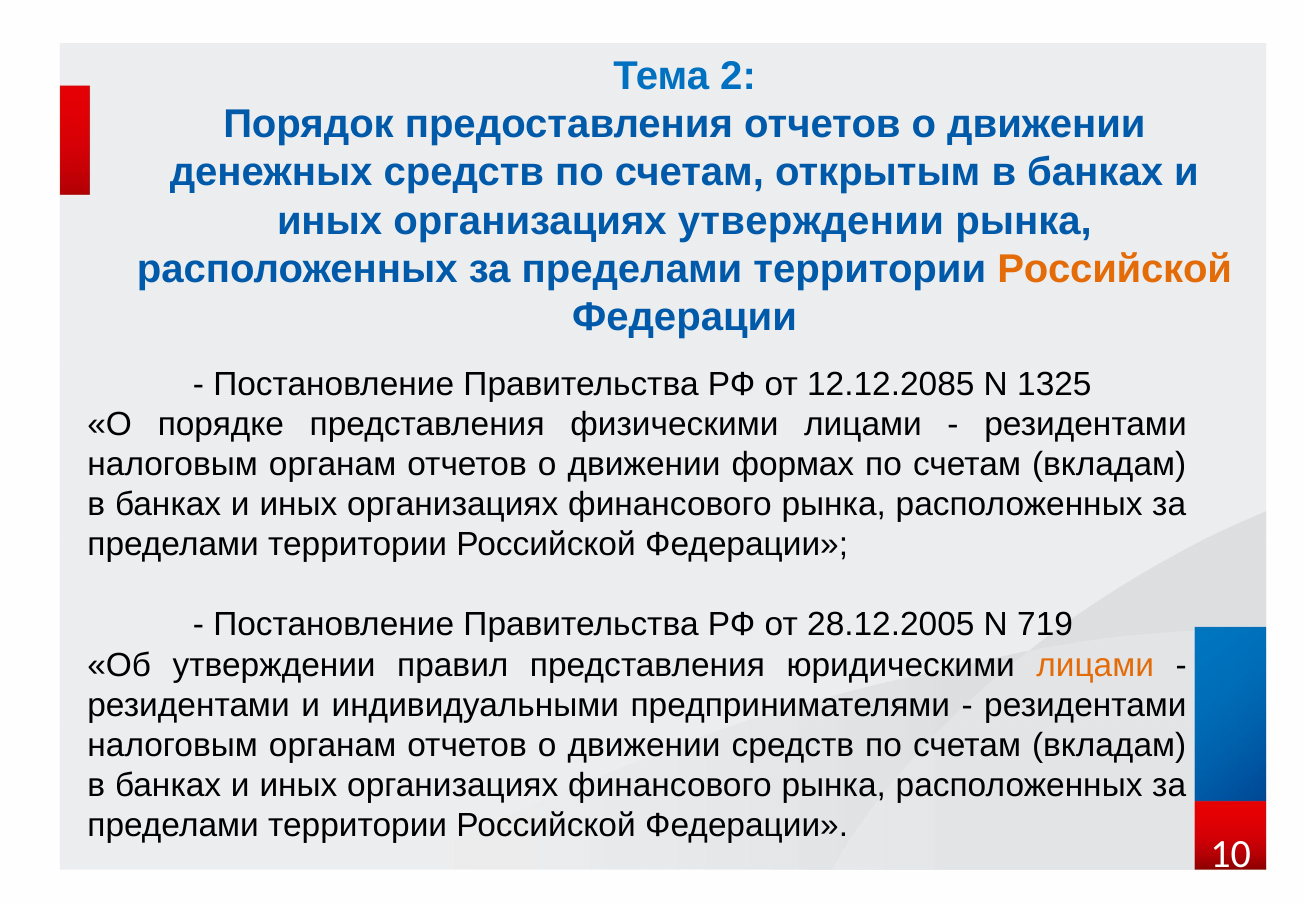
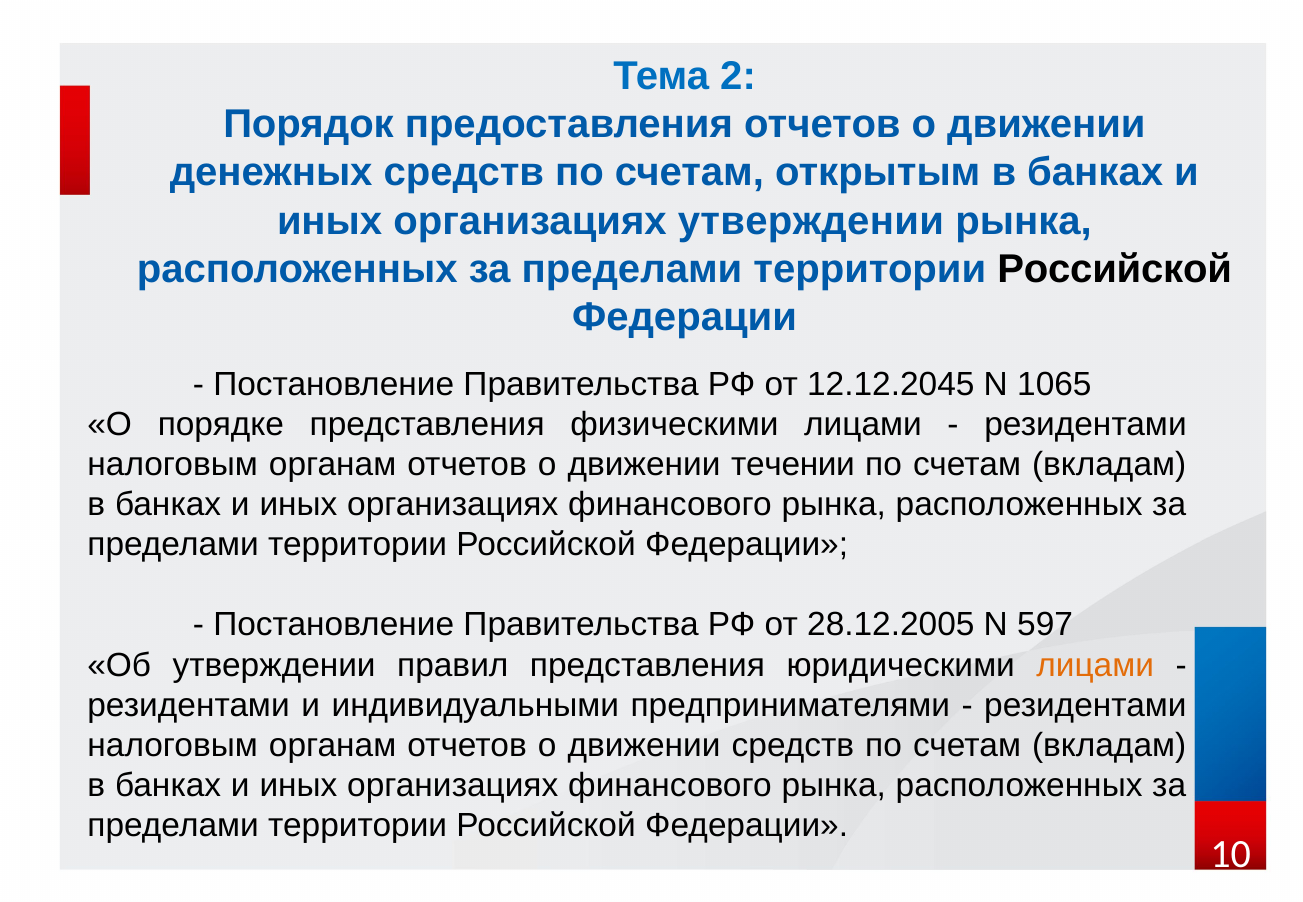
Российской at (1115, 269) colour: orange -> black
12.12.2085: 12.12.2085 -> 12.12.2045
1325: 1325 -> 1065
формах: формах -> течении
719: 719 -> 597
